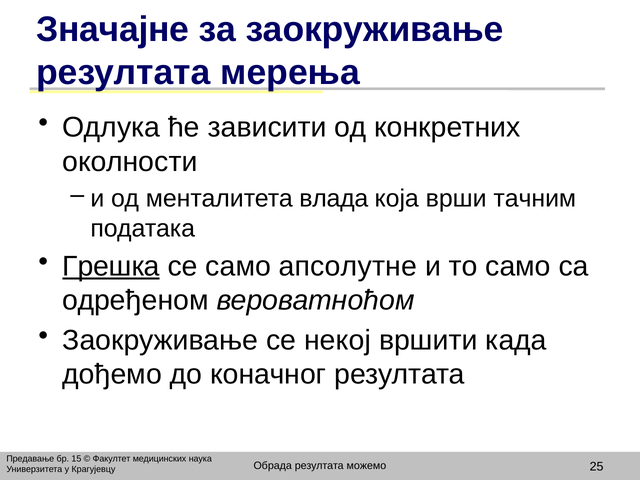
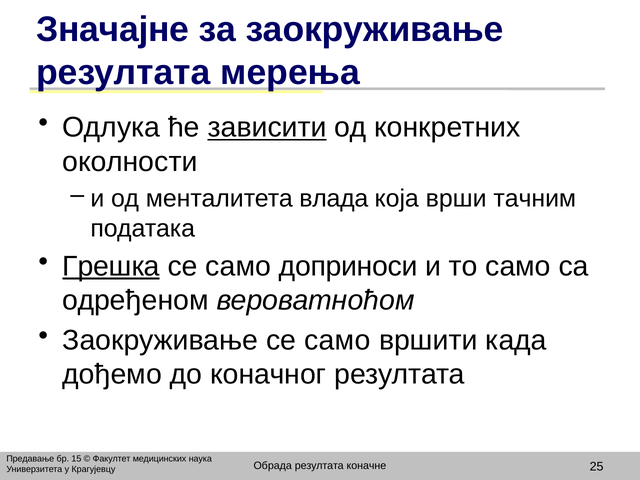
зависити underline: none -> present
апсолутне: апсолутне -> доприноси
Заокруживање се некој: некој -> само
можемо: можемо -> коначне
